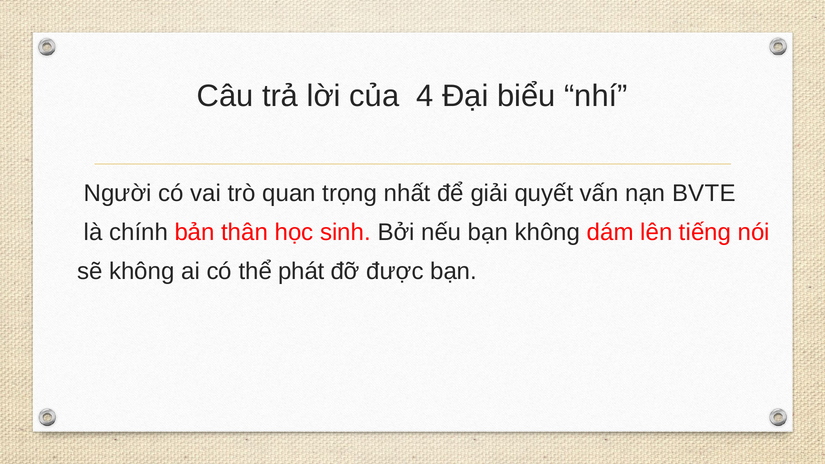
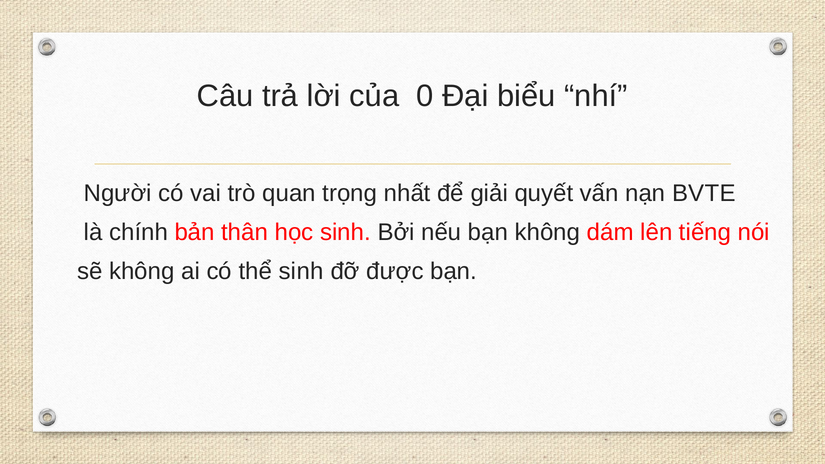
4: 4 -> 0
thể phát: phát -> sinh
